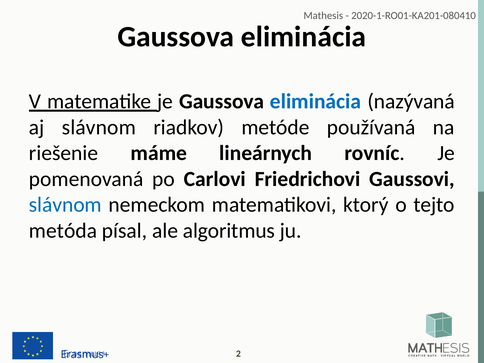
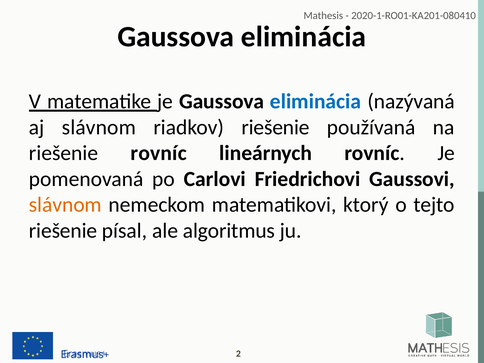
riadkov metóde: metóde -> riešenie
riešenie máme: máme -> rovníc
slávnom at (65, 205) colour: blue -> orange
metóda at (63, 231): metóda -> riešenie
